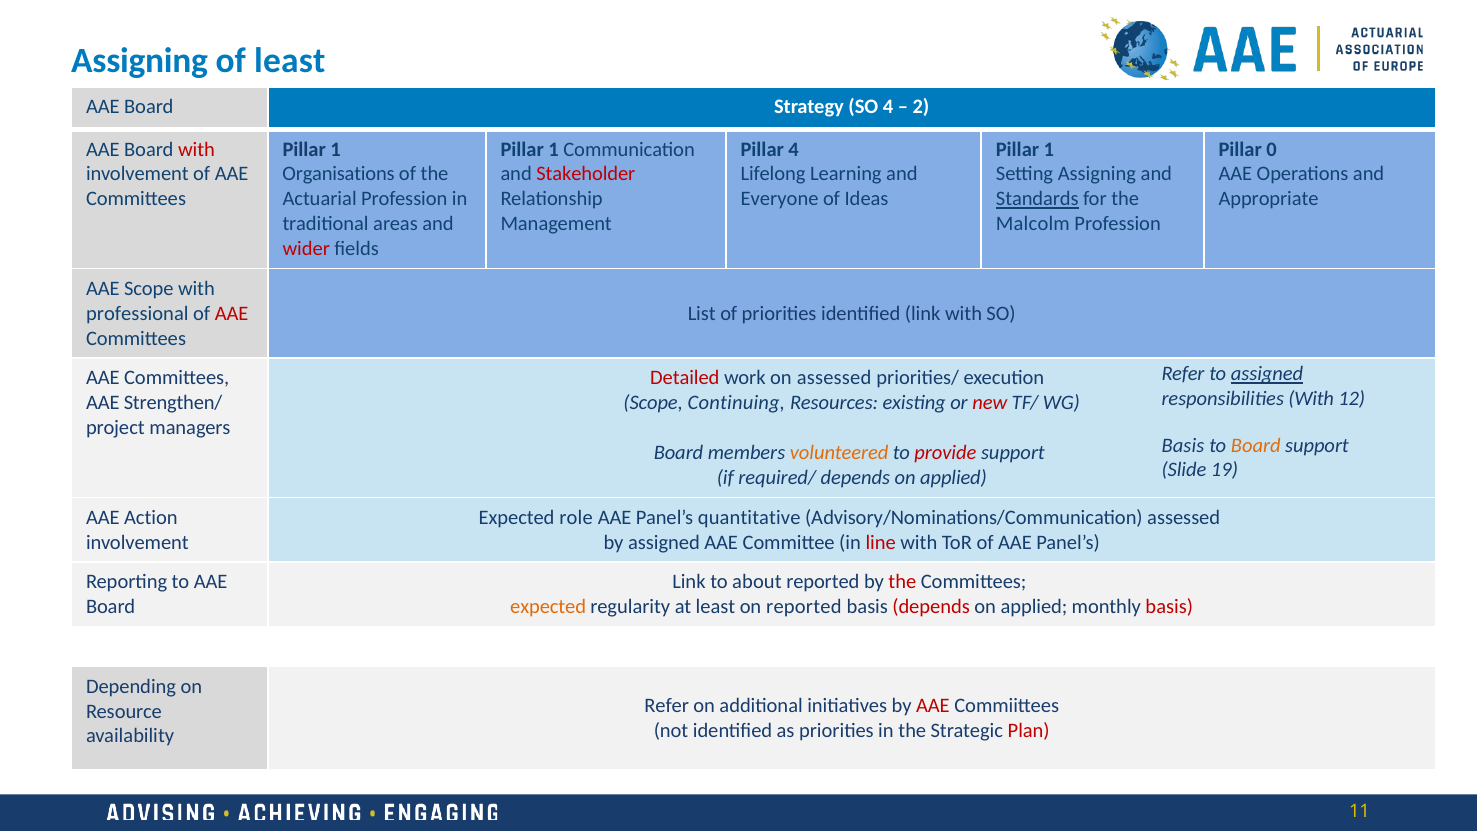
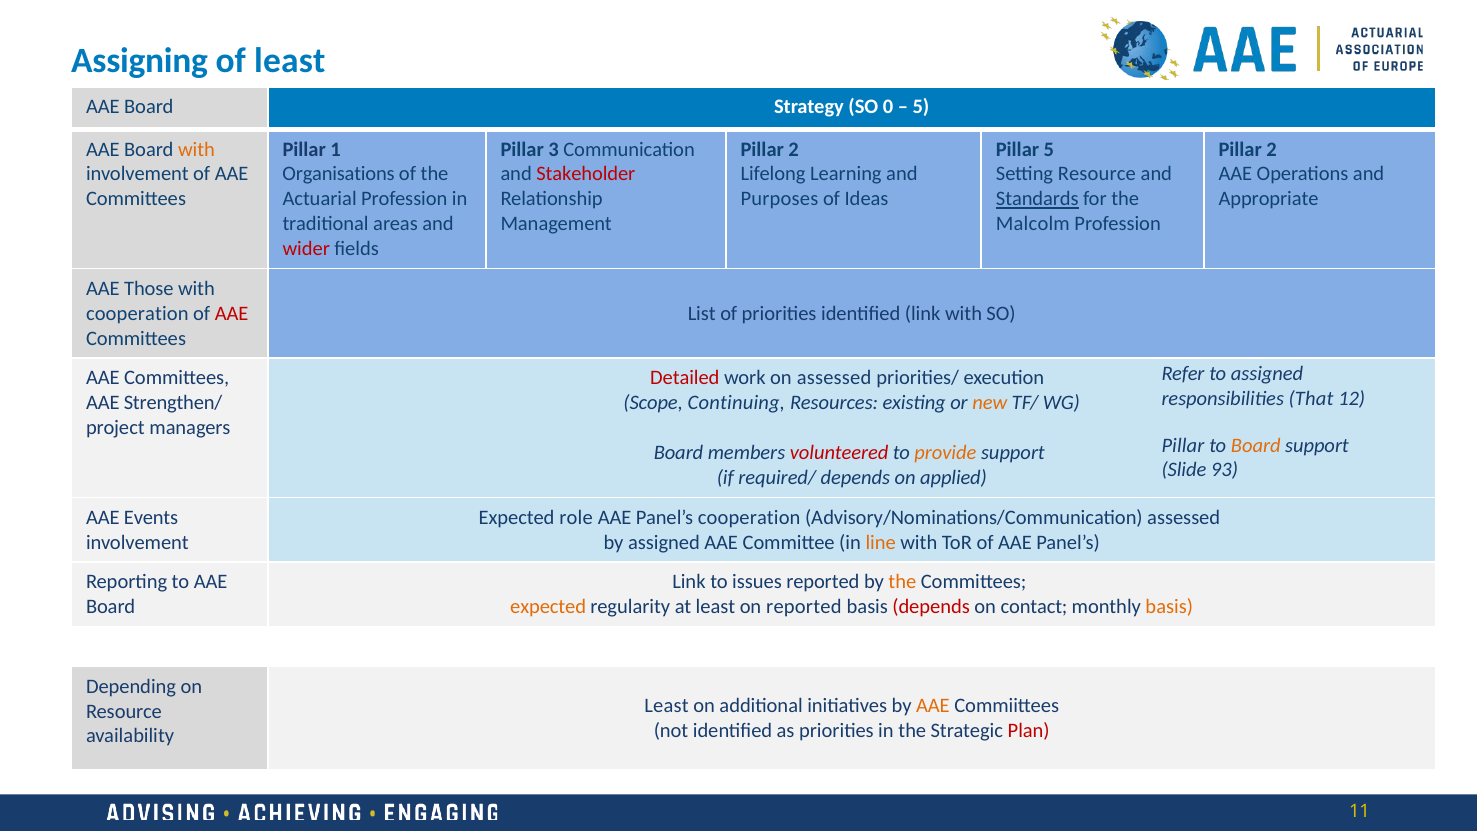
SO 4: 4 -> 0
2 at (921, 107): 2 -> 5
with at (196, 149) colour: red -> orange
1 at (554, 149): 1 -> 3
4 at (794, 149): 4 -> 2
1 at (1049, 149): 1 -> 5
0 at (1271, 149): 0 -> 2
Setting Assigning: Assigning -> Resource
Everyone: Everyone -> Purposes
AAE Scope: Scope -> Those
professional at (137, 313): professional -> cooperation
assigned at (1267, 374) underline: present -> none
responsibilities With: With -> That
new colour: red -> orange
Basis at (1183, 445): Basis -> Pillar
volunteered colour: orange -> red
provide colour: red -> orange
19: 19 -> 93
Action: Action -> Events
Panel’s quantitative: quantitative -> cooperation
line colour: red -> orange
about: about -> issues
the at (902, 582) colour: red -> orange
applied at (1034, 607): applied -> contact
basis at (1169, 607) colour: red -> orange
Refer at (667, 706): Refer -> Least
AAE at (933, 706) colour: red -> orange
